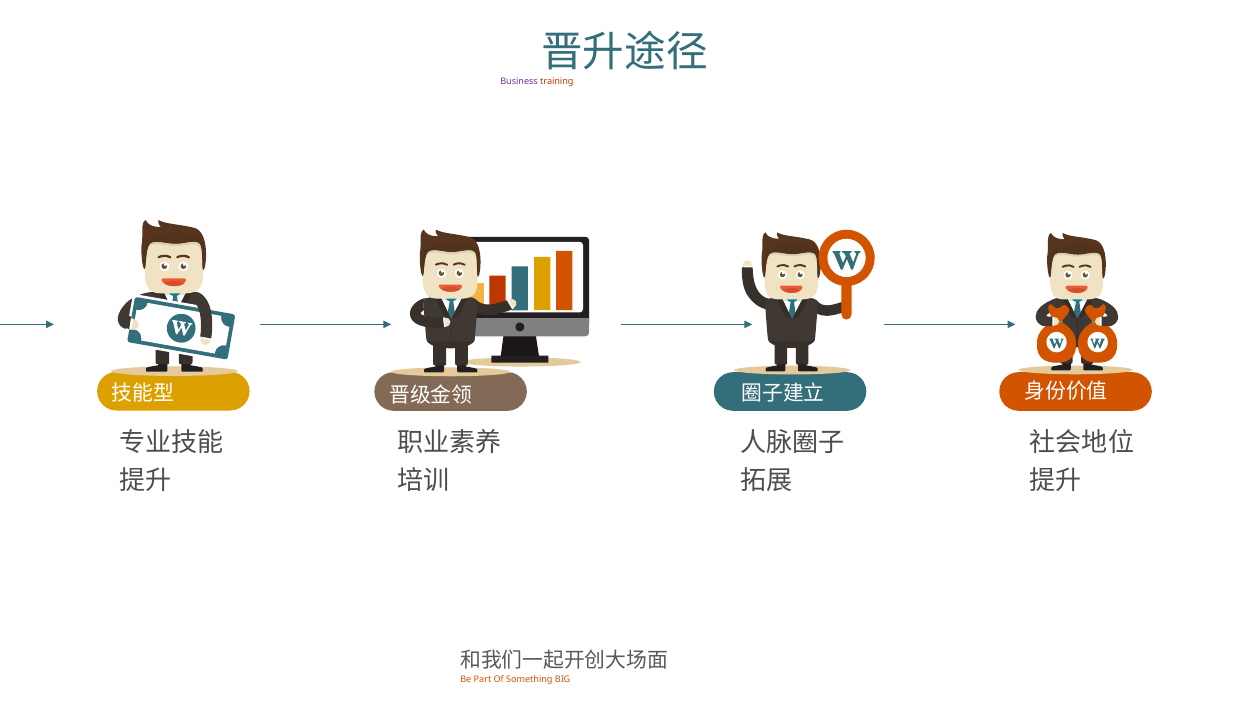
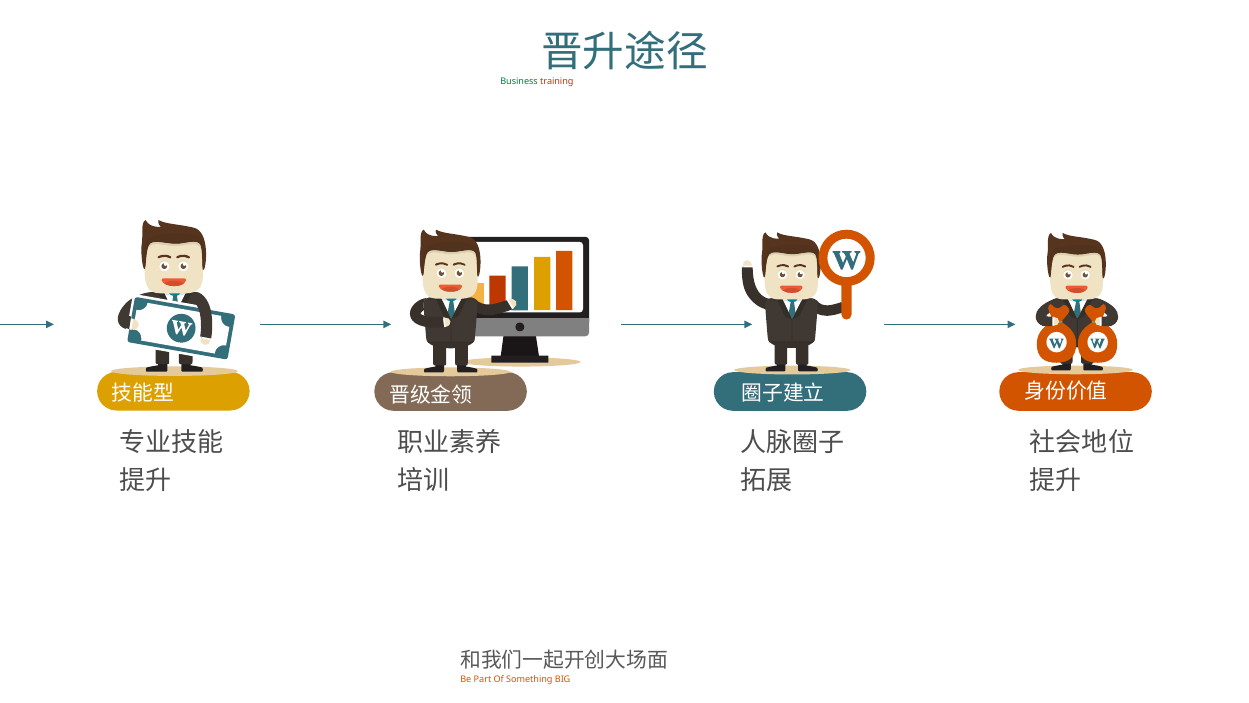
Business colour: purple -> green
